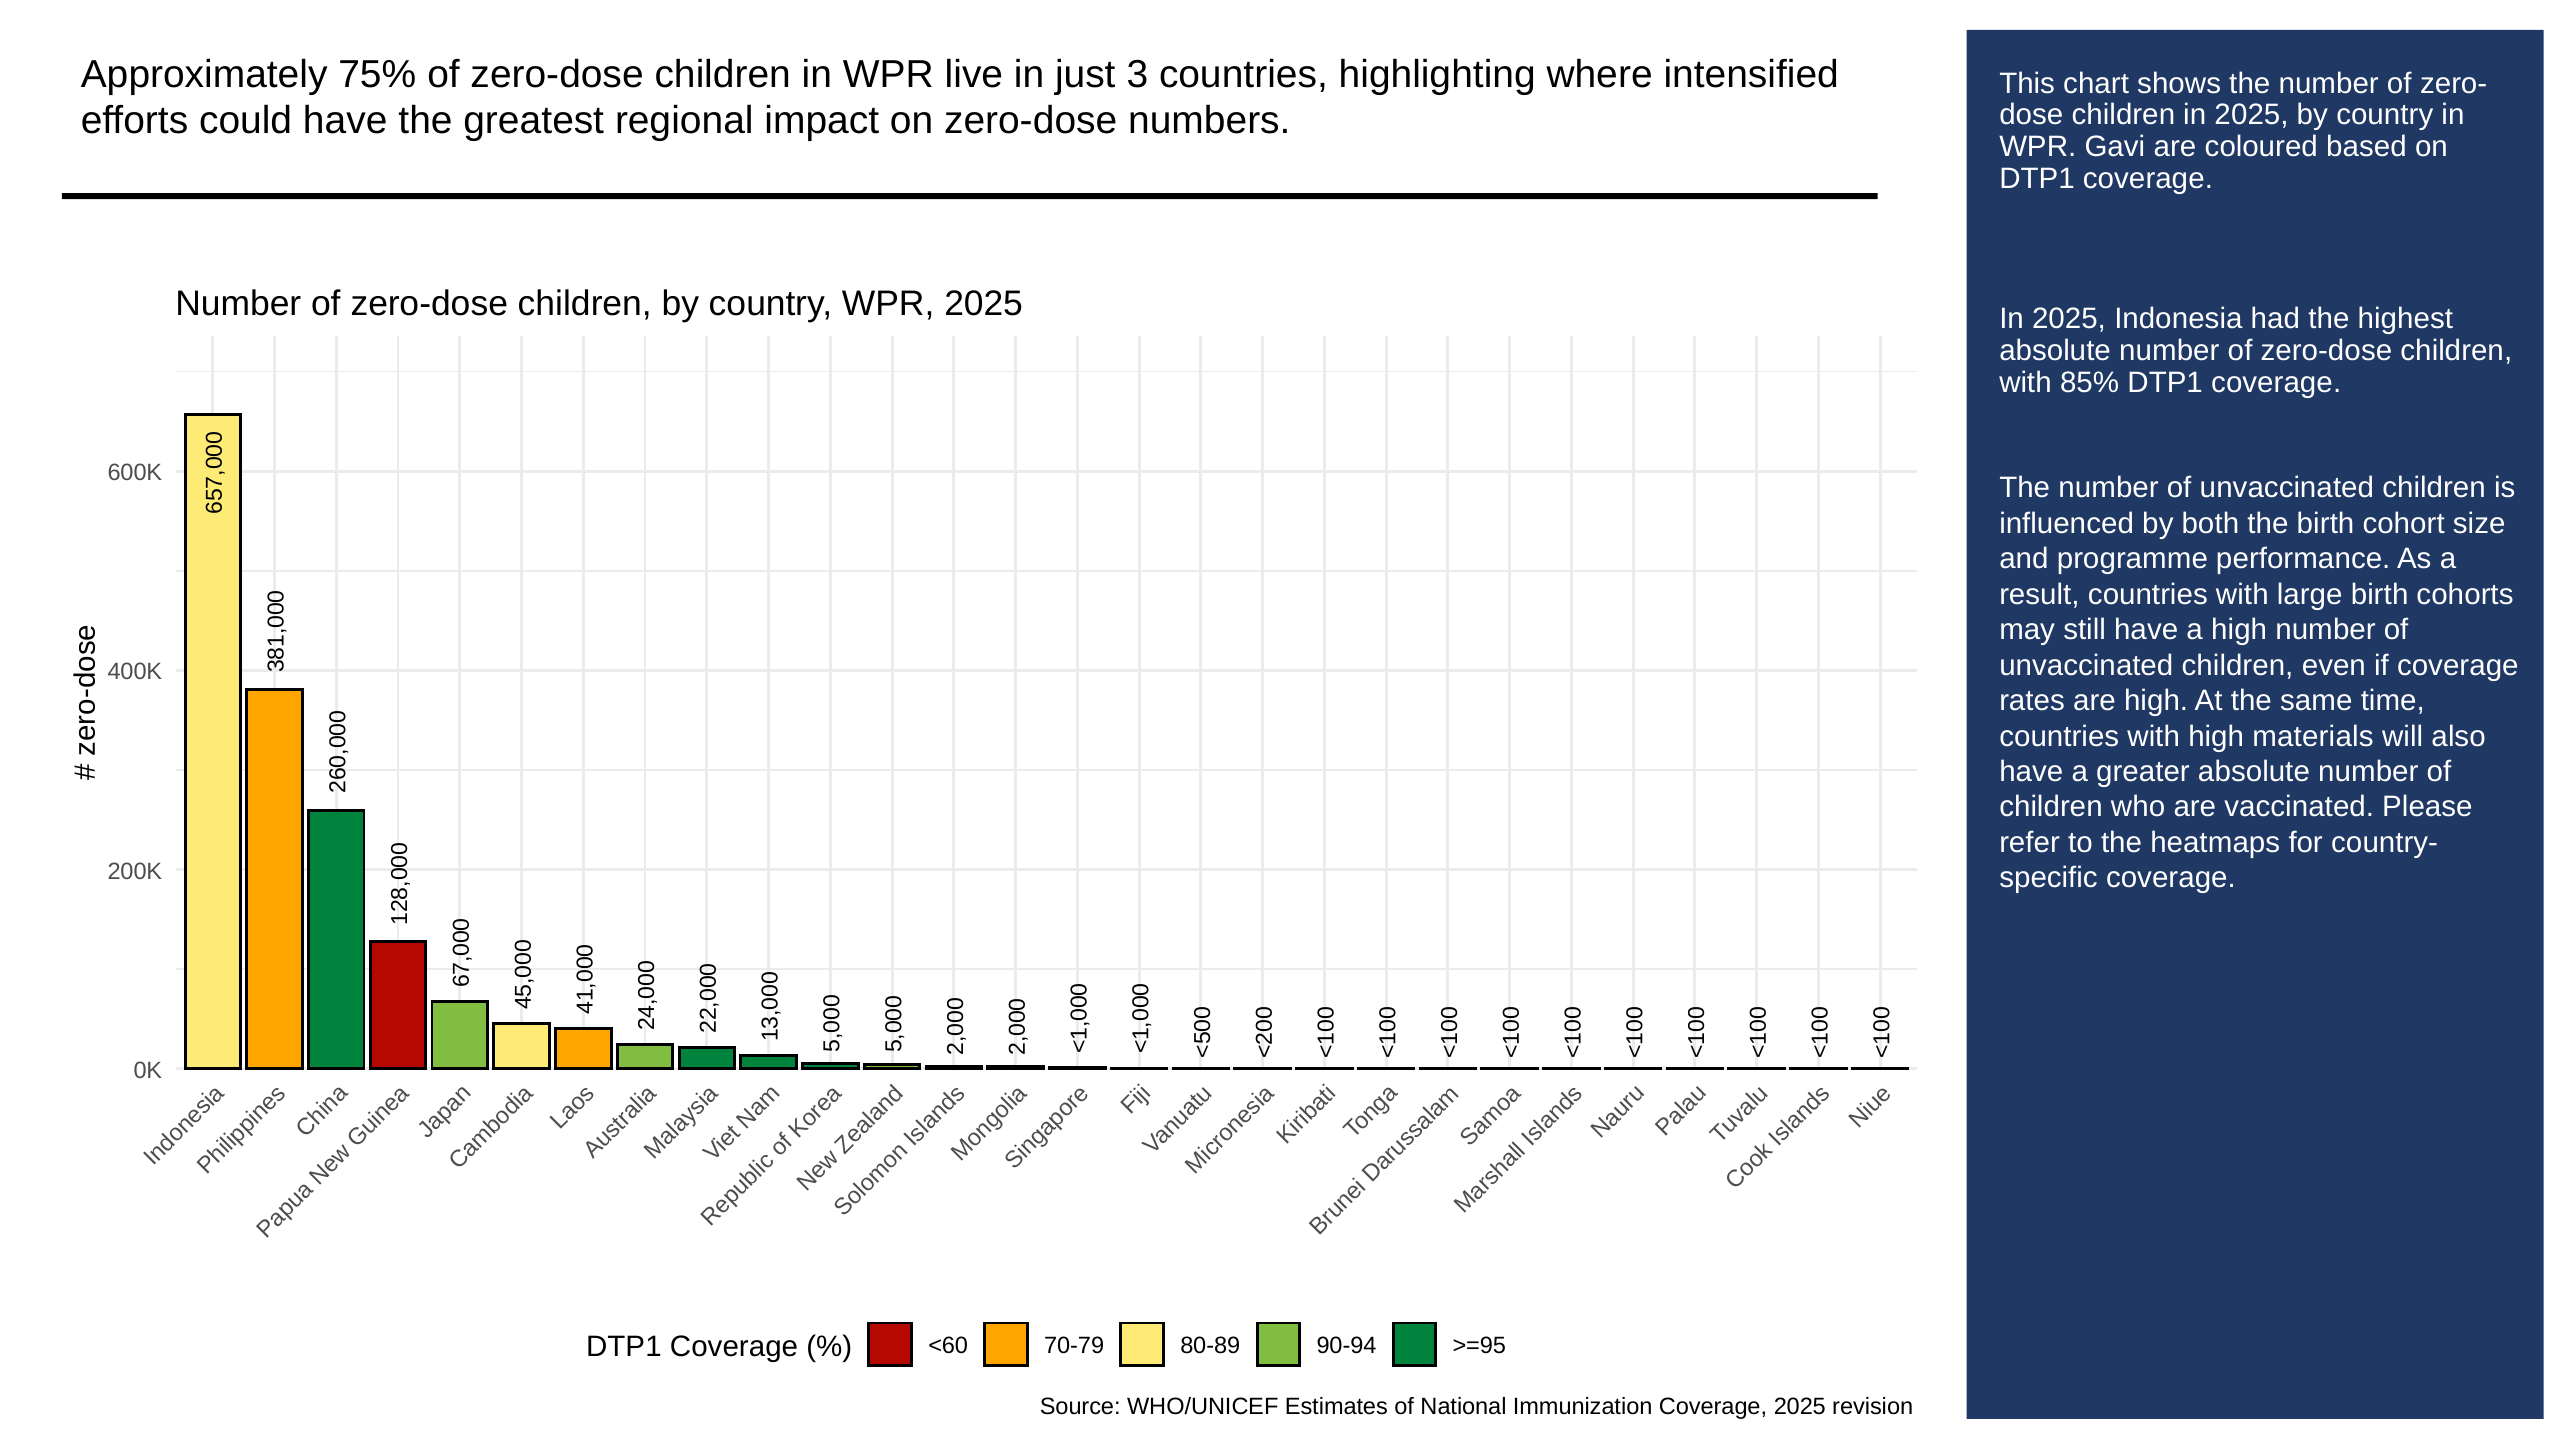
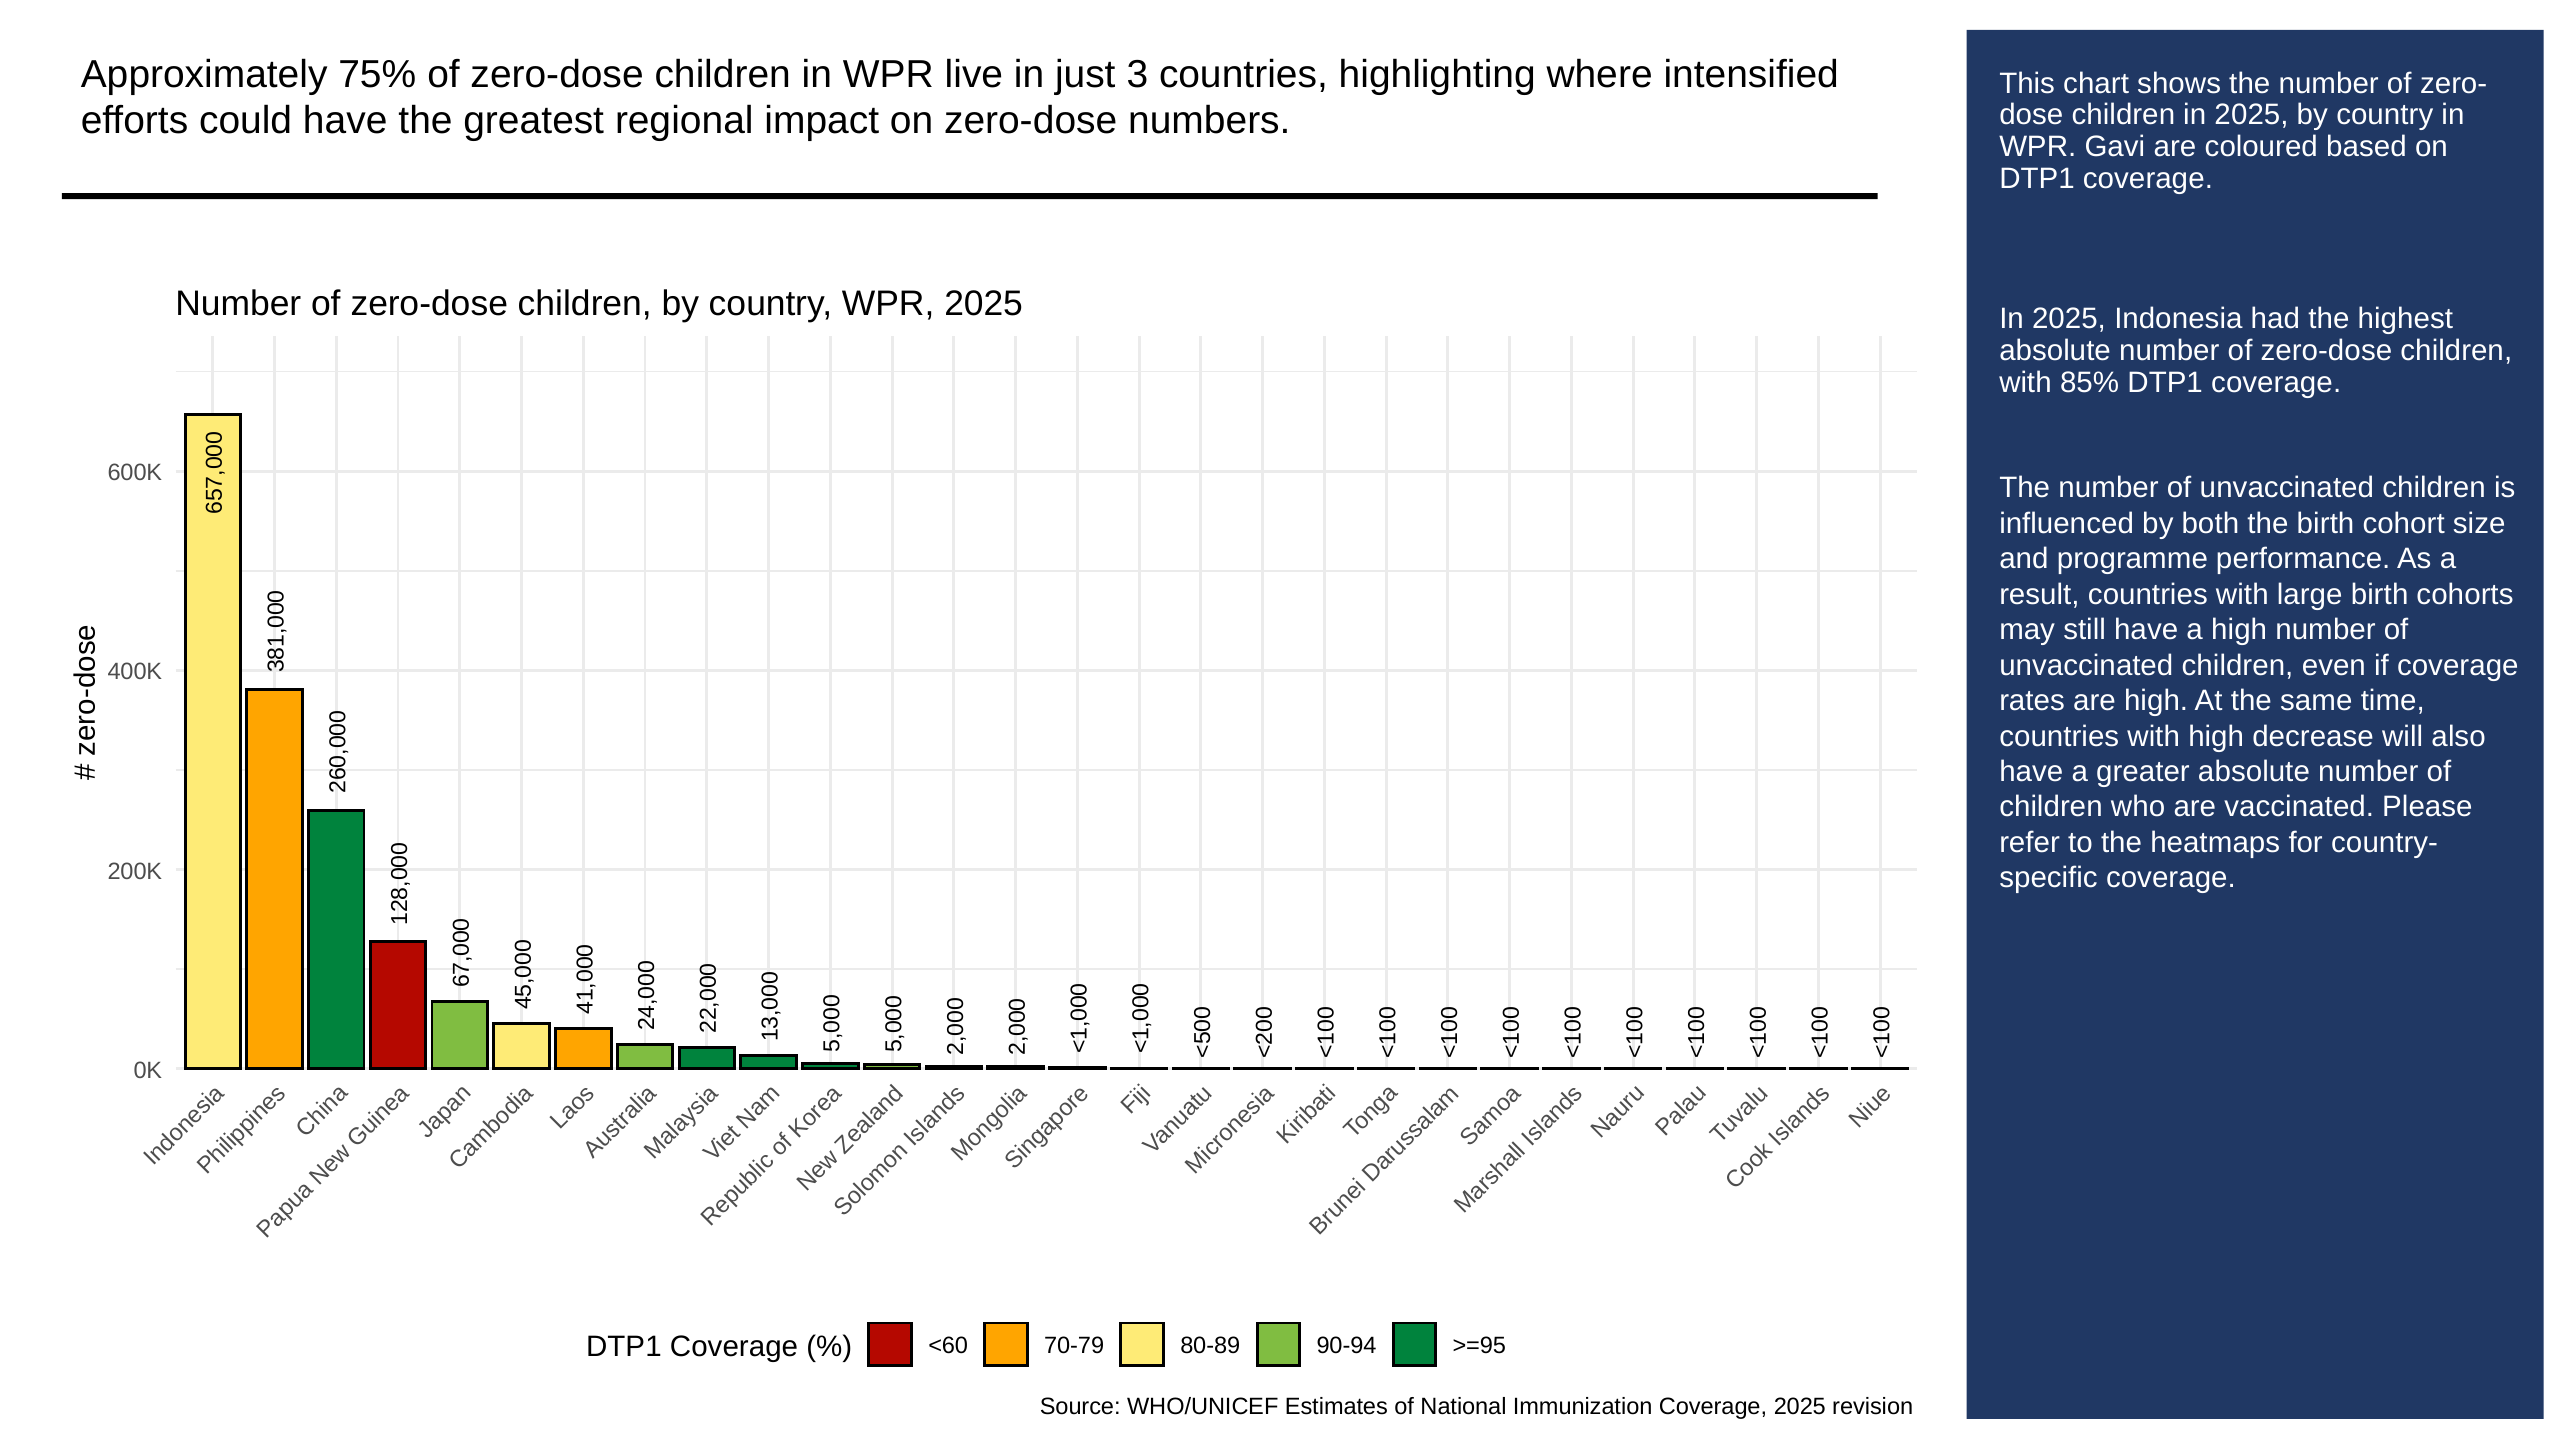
materials: materials -> decrease
